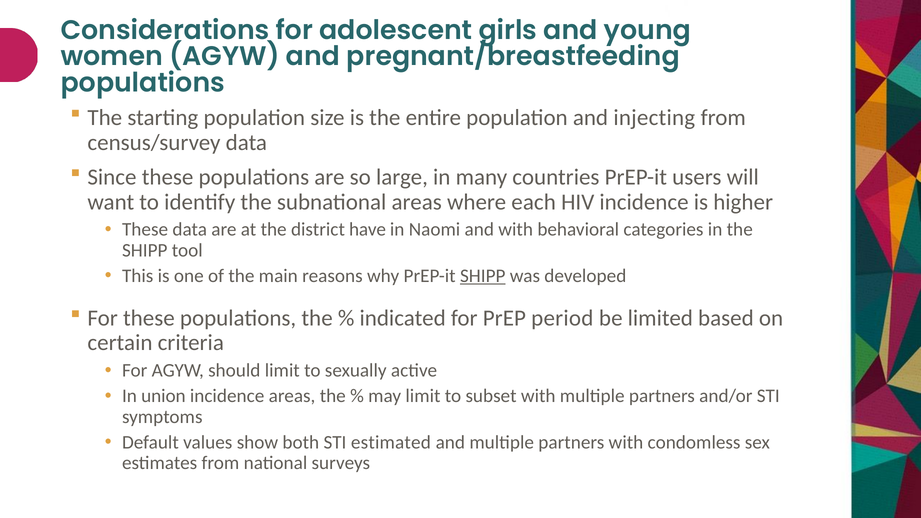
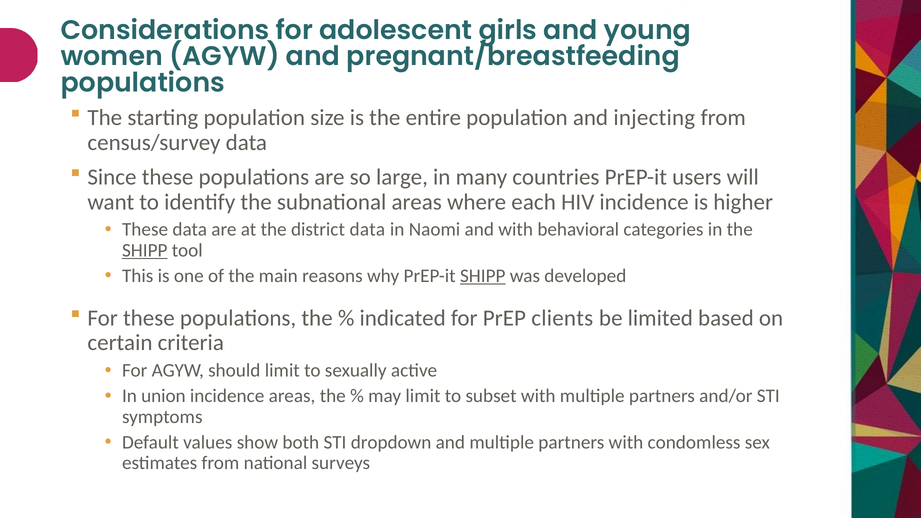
district have: have -> data
SHIPP at (145, 250) underline: none -> present
period: period -> clients
estimated: estimated -> dropdown
